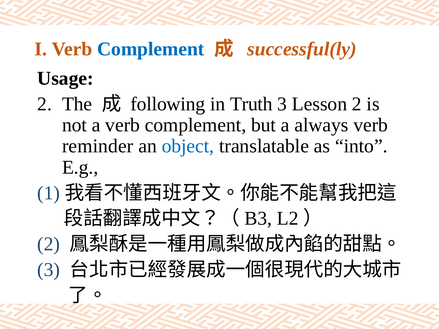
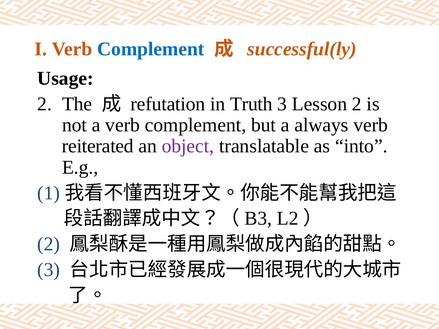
following: following -> refutation
reminder: reminder -> reiterated
object colour: blue -> purple
